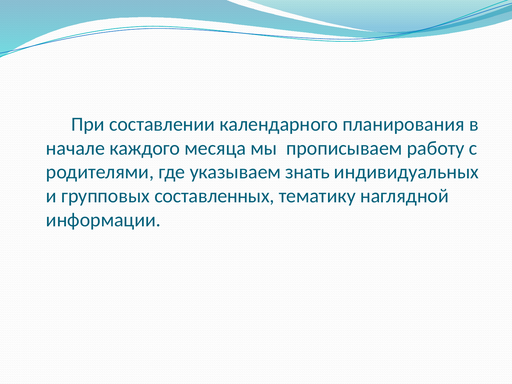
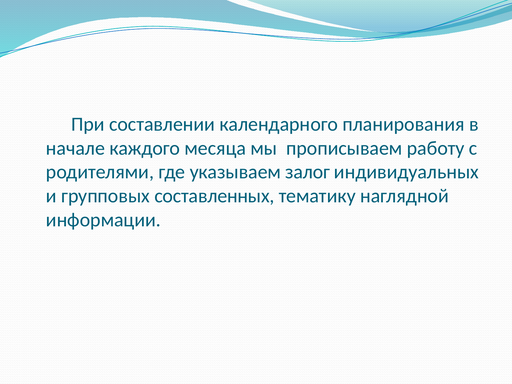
знать: знать -> залог
